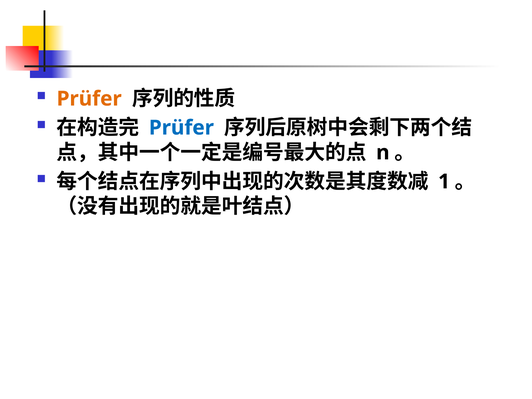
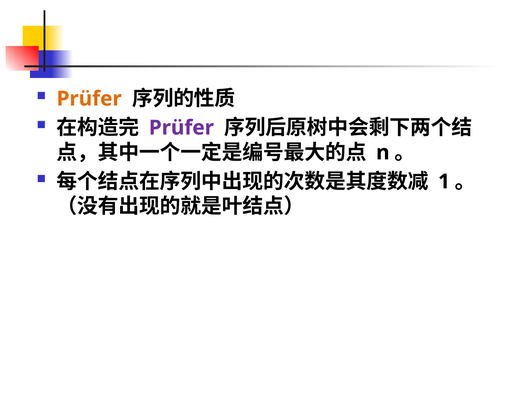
Prüfer at (181, 128) colour: blue -> purple
